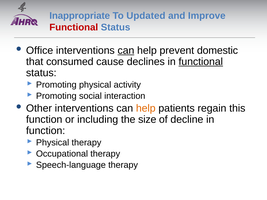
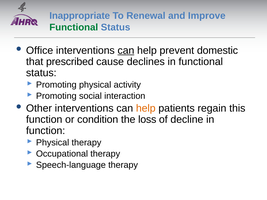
Updated: Updated -> Renewal
Functional at (74, 27) colour: red -> green
consumed: consumed -> prescribed
functional at (201, 62) underline: present -> none
including: including -> condition
size: size -> loss
